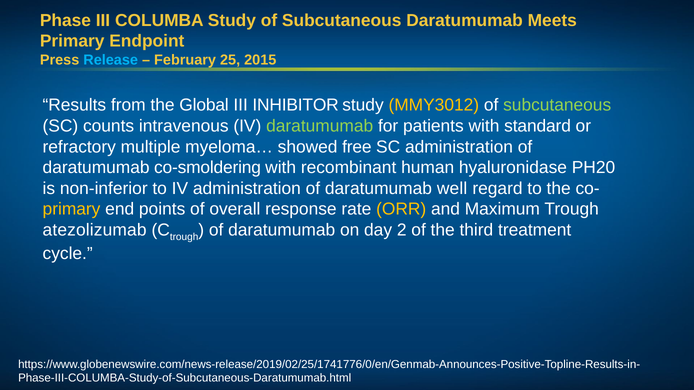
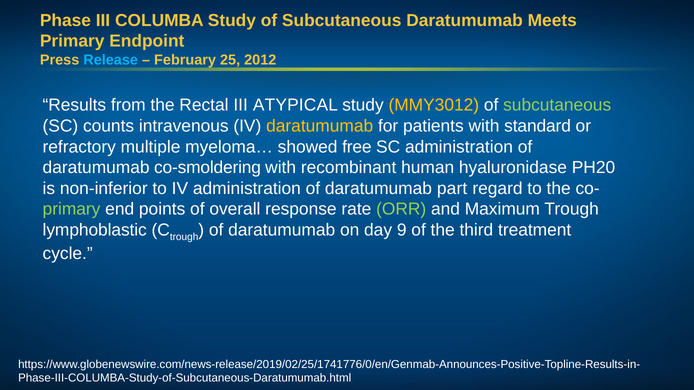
2015: 2015 -> 2012
Global: Global -> Rectal
INHIBITOR: INHIBITOR -> ATYPICAL
daratumumab at (320, 126) colour: light green -> yellow
well: well -> part
primary at (72, 209) colour: yellow -> light green
ORR colour: yellow -> light green
atezolizumab: atezolizumab -> lymphoblastic
2: 2 -> 9
